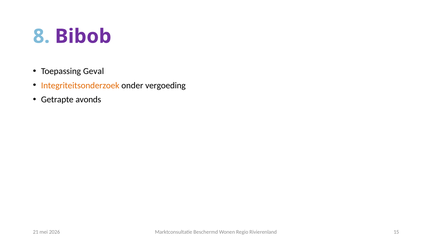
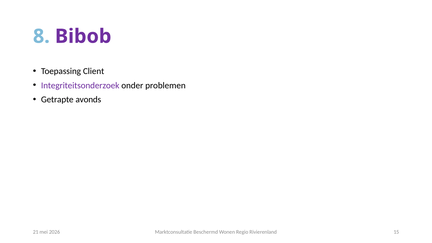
Geval: Geval -> Client
Integriteitsonderzoek colour: orange -> purple
vergoeding: vergoeding -> problemen
